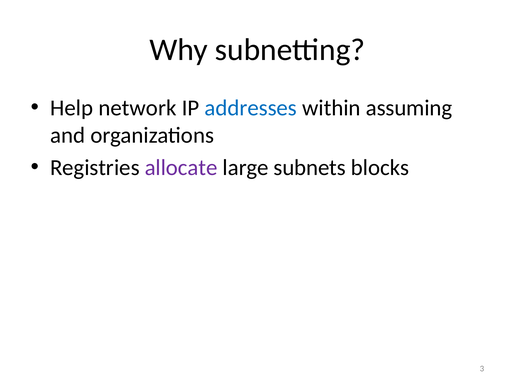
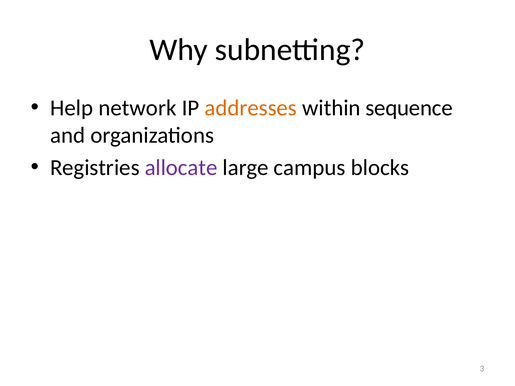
addresses colour: blue -> orange
assuming: assuming -> sequence
subnets: subnets -> campus
